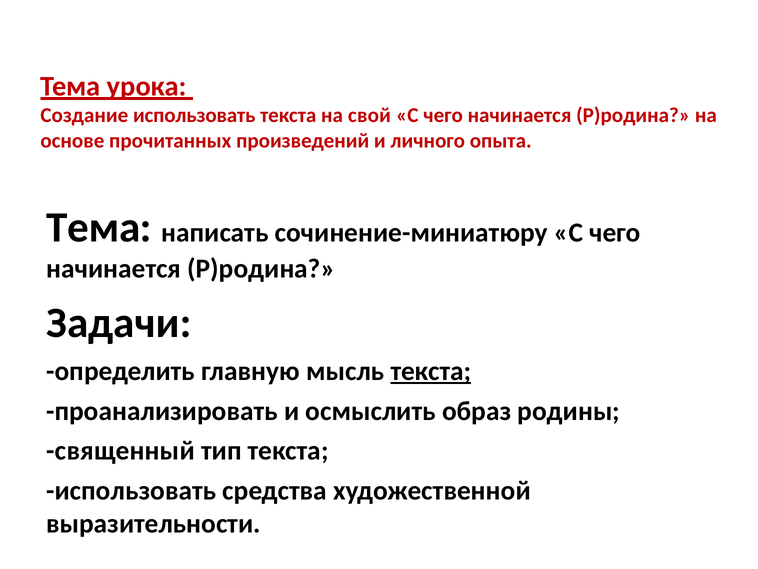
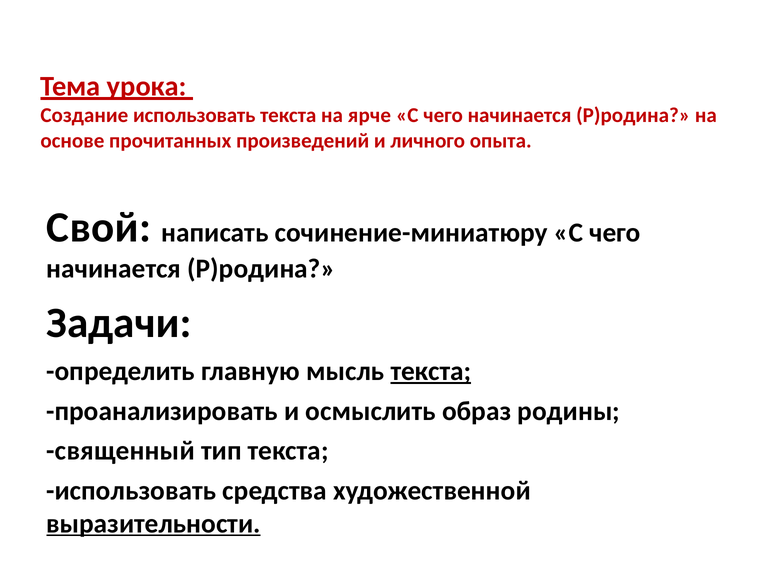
свой: свой -> ярче
Тема at (99, 227): Тема -> Свой
выразительности underline: none -> present
